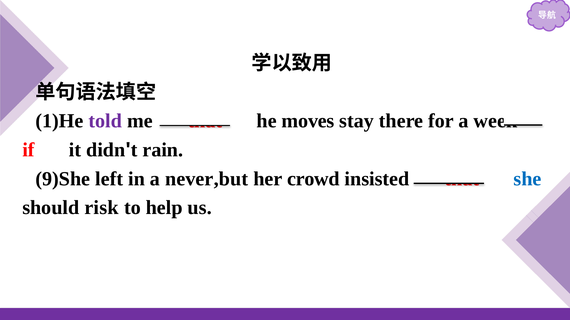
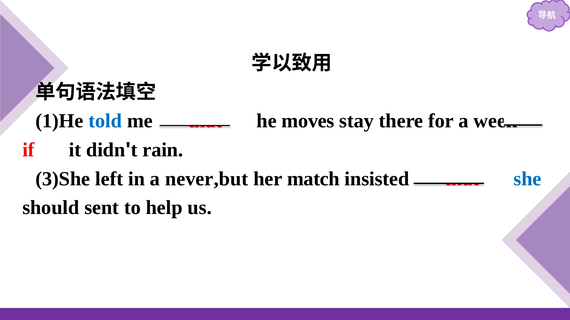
told colour: purple -> blue
9)She: 9)She -> 3)She
crowd: crowd -> match
risk: risk -> sent
